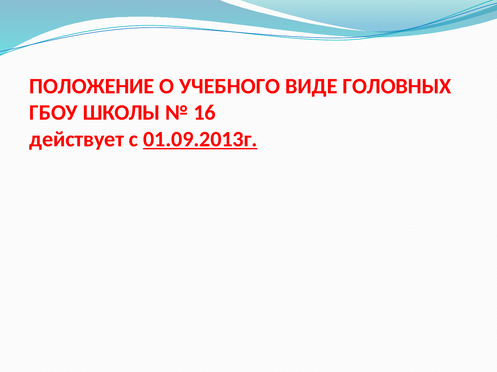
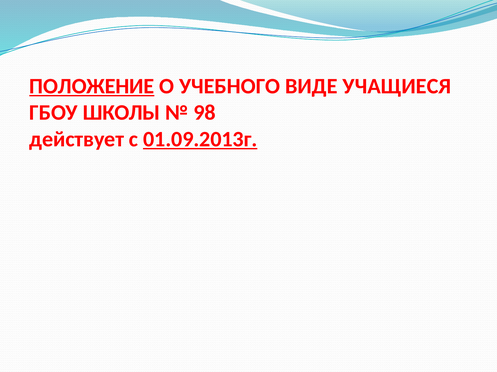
ПОЛОЖЕНИЕ underline: none -> present
ГОЛОВНЫХ: ГОЛОВНЫХ -> УЧАЩИЕСЯ
16: 16 -> 98
